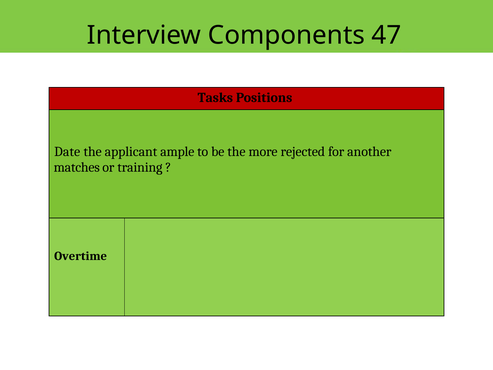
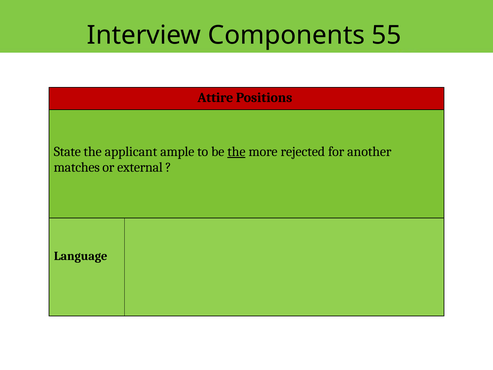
47: 47 -> 55
Tasks: Tasks -> Attire
Date: Date -> State
the at (236, 151) underline: none -> present
training: training -> external
Overtime: Overtime -> Language
